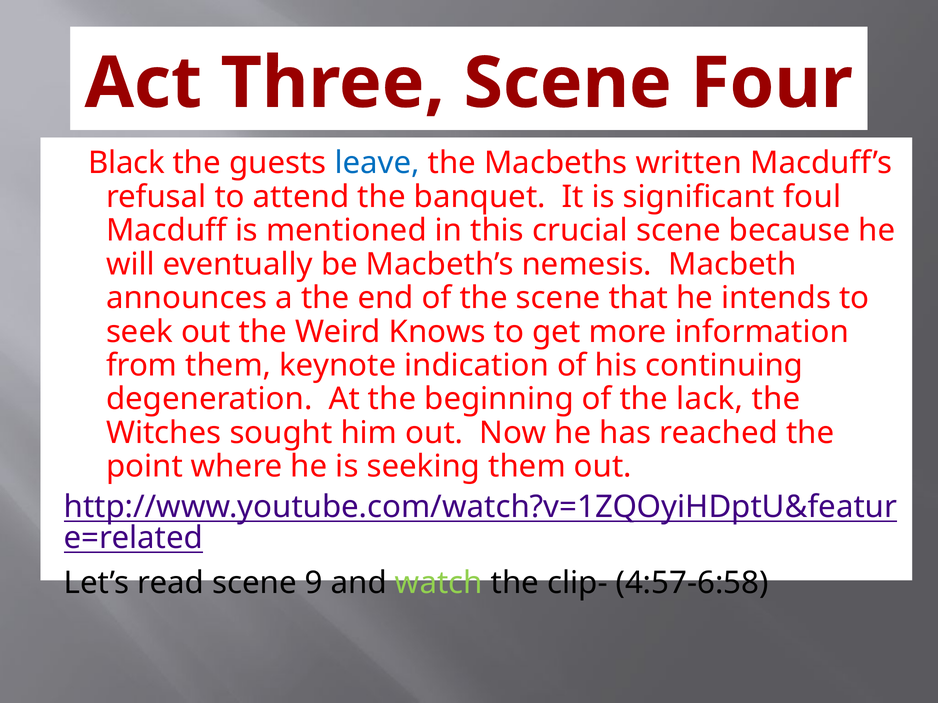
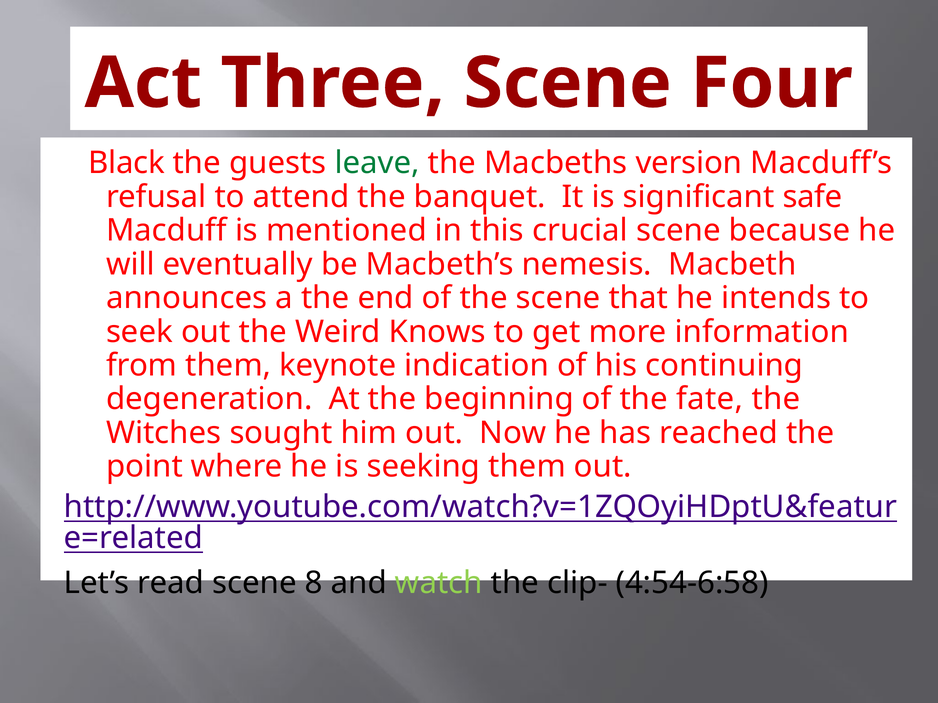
leave colour: blue -> green
written: written -> version
foul: foul -> safe
lack: lack -> fate
9: 9 -> 8
4:57-6:58: 4:57-6:58 -> 4:54-6:58
